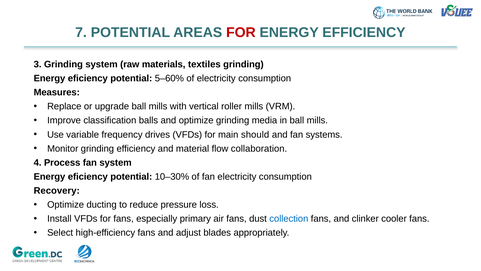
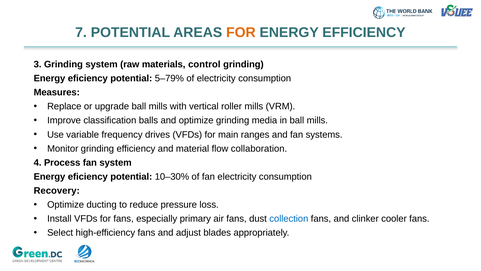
FOR at (241, 32) colour: red -> orange
textiles: textiles -> control
5–60%: 5–60% -> 5–79%
should: should -> ranges
